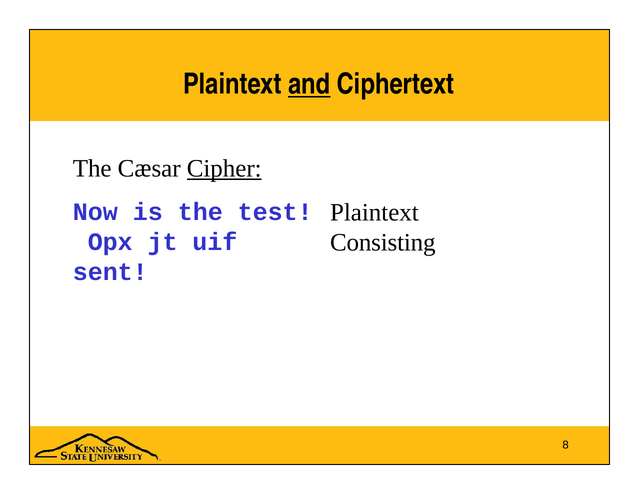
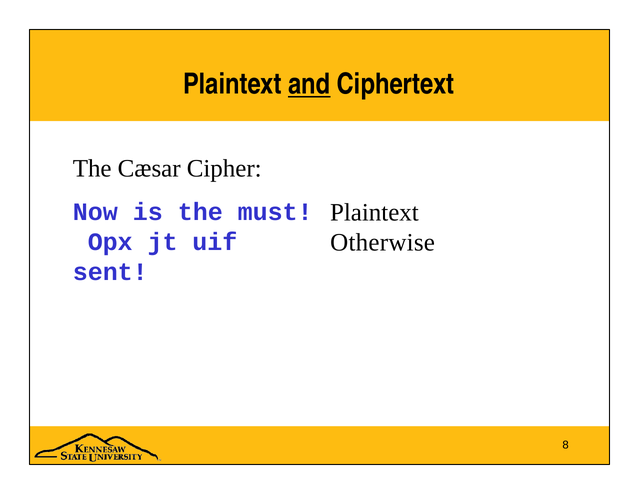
Cipher underline: present -> none
test: test -> must
Consisting: Consisting -> Otherwise
